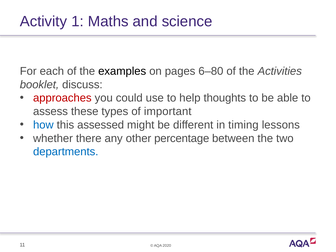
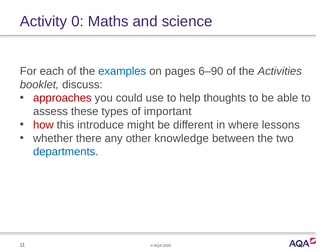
1: 1 -> 0
examples colour: black -> blue
6–80: 6–80 -> 6–90
how colour: blue -> red
assessed: assessed -> introduce
timing: timing -> where
percentage: percentage -> knowledge
